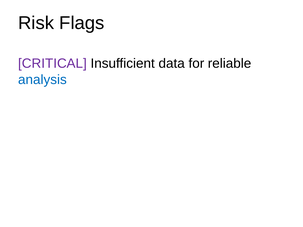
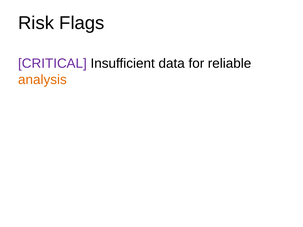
analysis colour: blue -> orange
